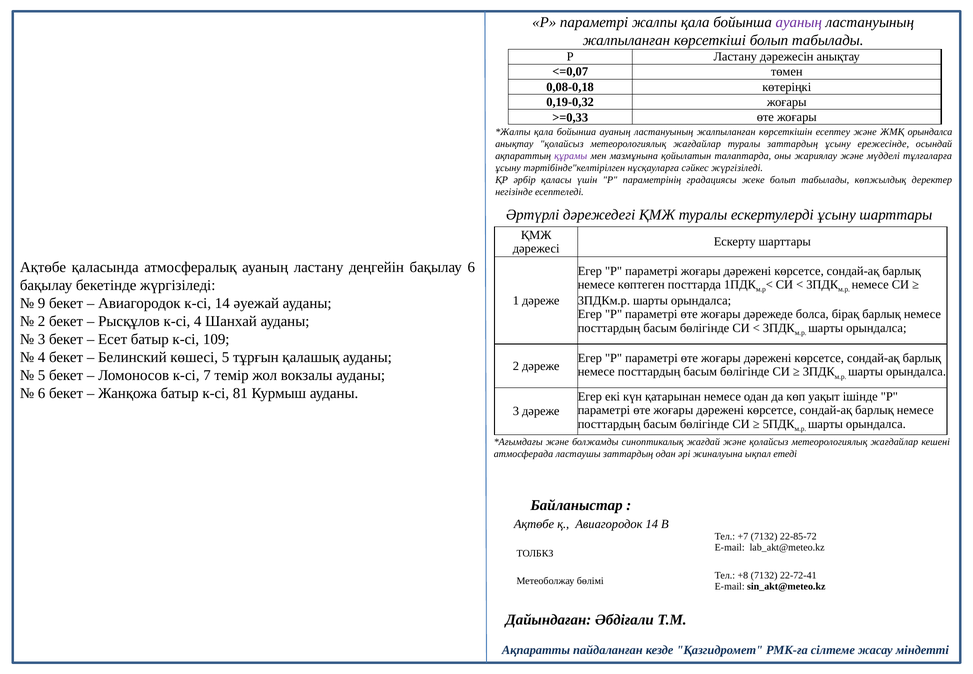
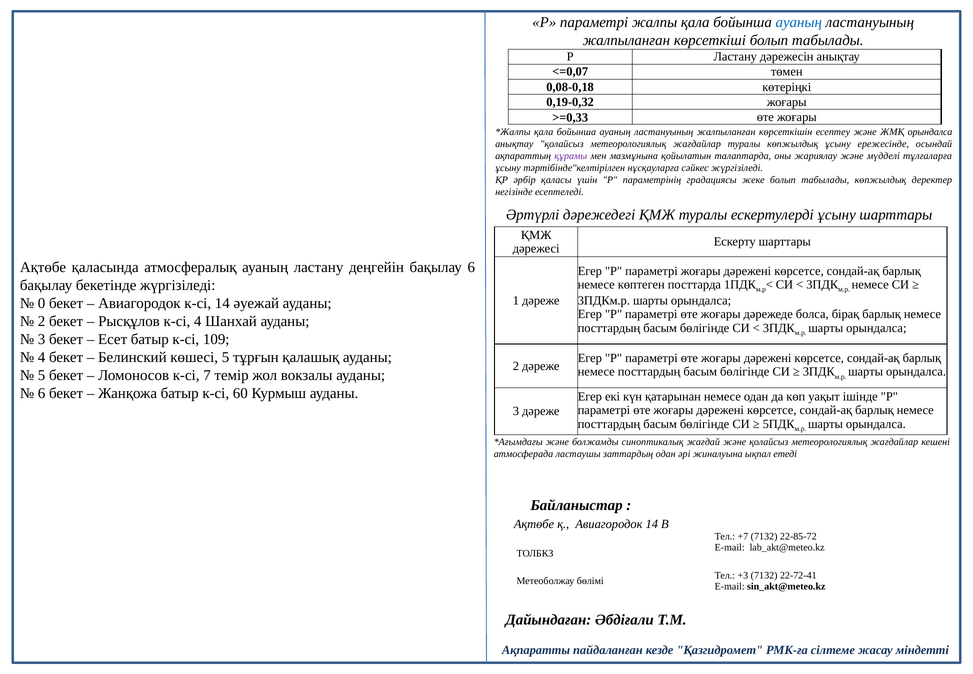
ауаның at (799, 22) colour: purple -> blue
туралы заттардың: заттардың -> көпжылдық
9: 9 -> 0
81: 81 -> 60
+8: +8 -> +3
